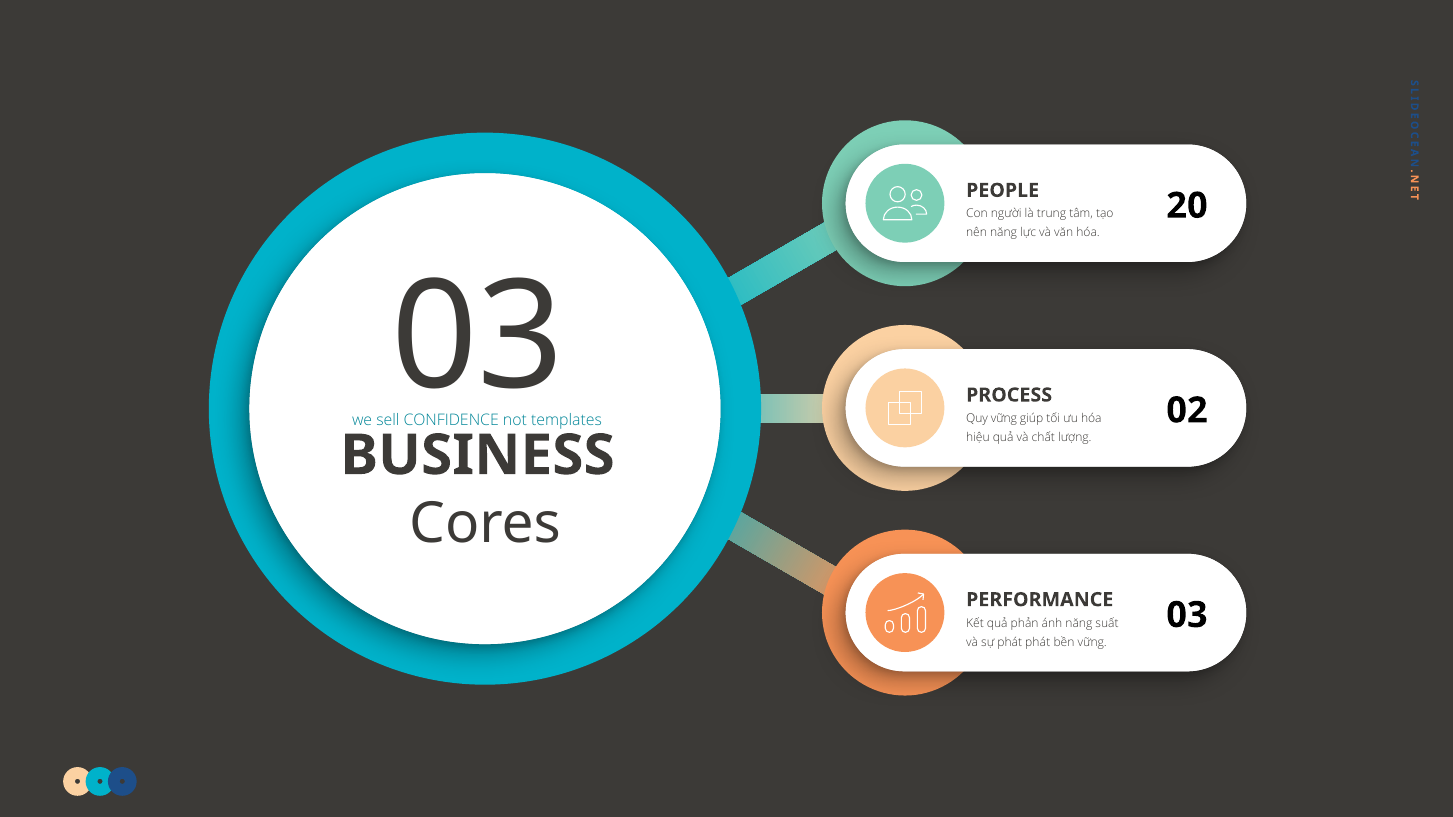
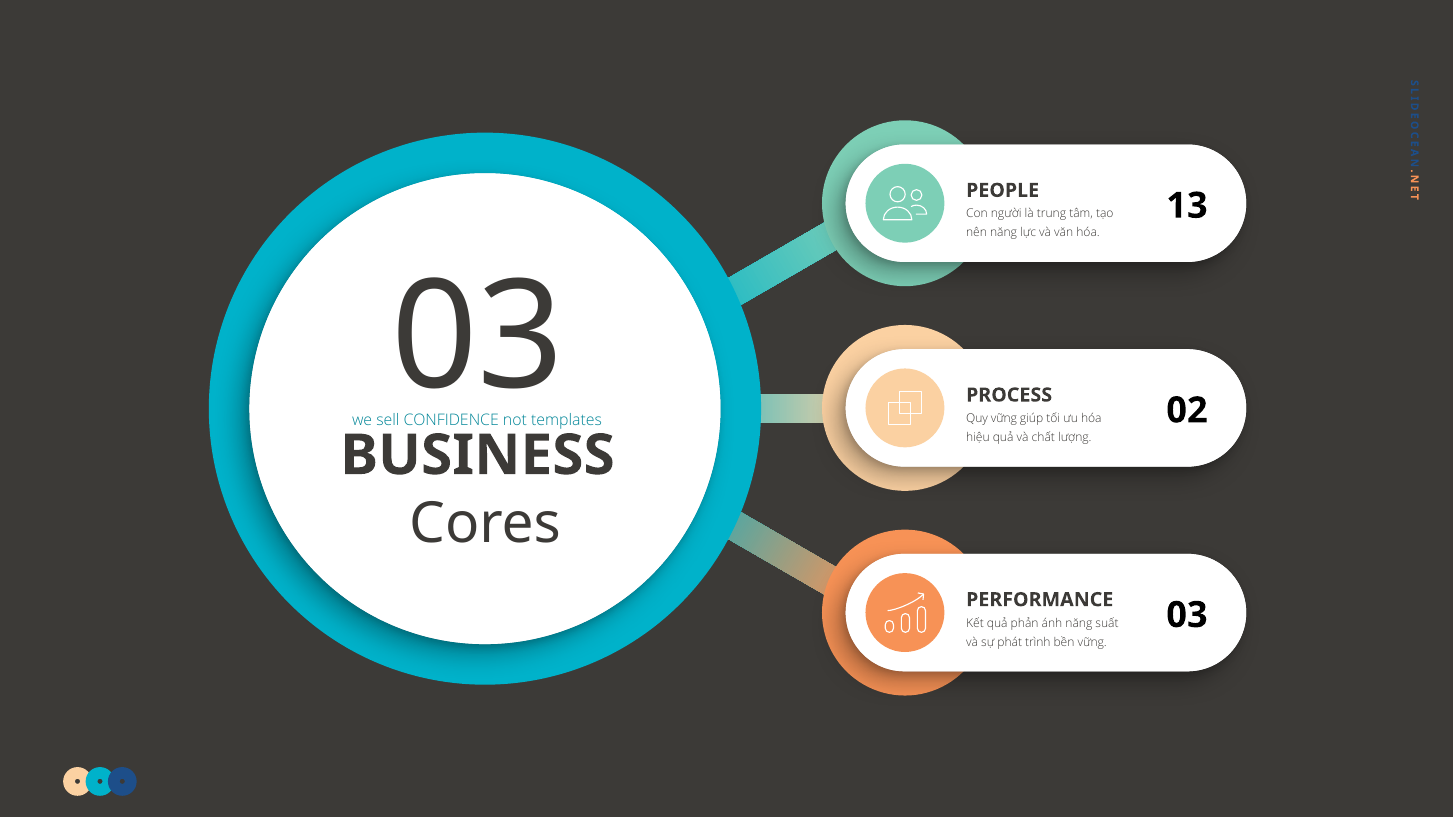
20: 20 -> 13
phát phát: phát -> trình
